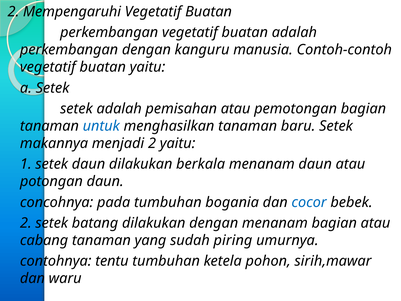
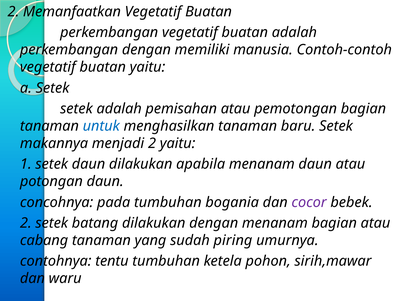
Mempengaruhi: Mempengaruhi -> Memanfaatkan
kanguru: kanguru -> memiliki
berkala: berkala -> apabila
cocor colour: blue -> purple
